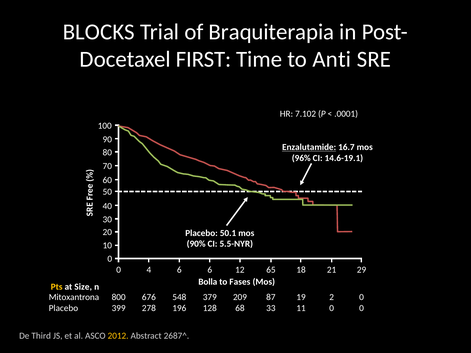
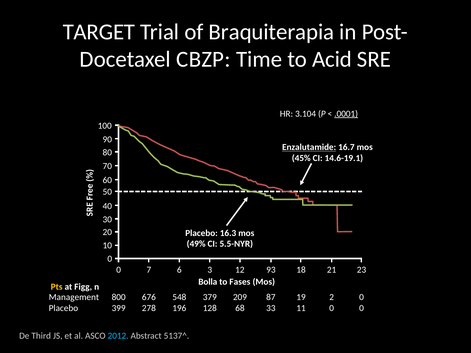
BLOCKS: BLOCKS -> TARGET
FIRST: FIRST -> CBZP
Anti: Anti -> Acid
7.102: 7.102 -> 3.104
.0001 underline: none -> present
96%: 96% -> 45%
50.1: 50.1 -> 16.3
90%: 90% -> 49%
4: 4 -> 7
6 6: 6 -> 3
65: 65 -> 93
29: 29 -> 23
Size: Size -> Figg
Mitoxantrona: Mitoxantrona -> Management
2012 colour: yellow -> light blue
2687^: 2687^ -> 5137^
